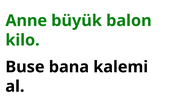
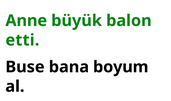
kilo: kilo -> etti
kalemi: kalemi -> boyum
